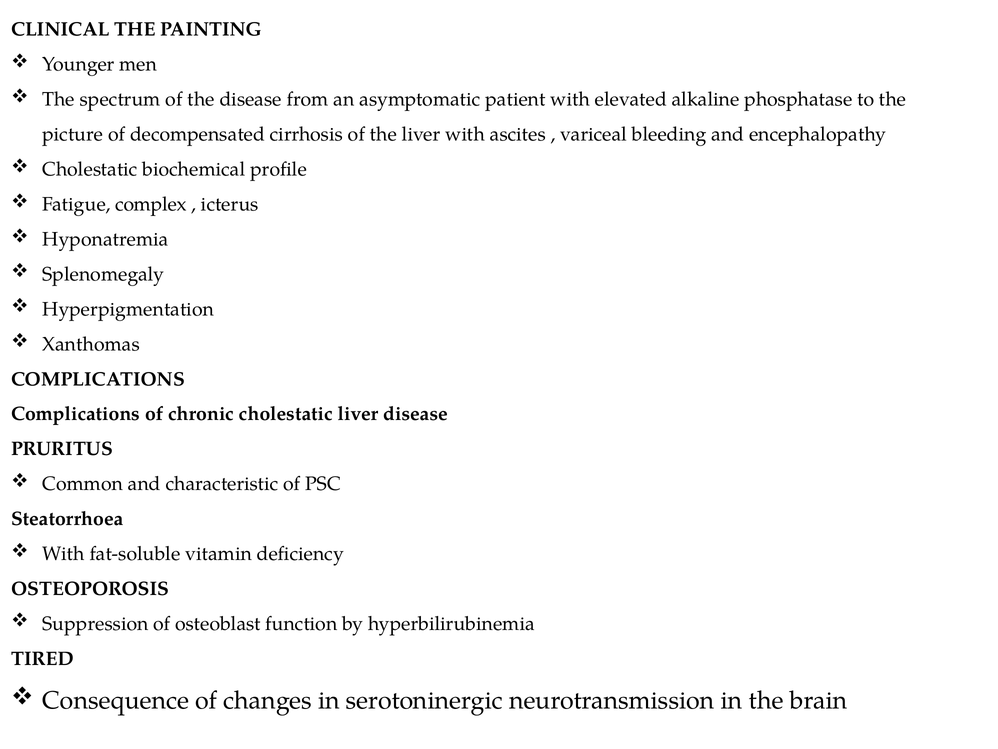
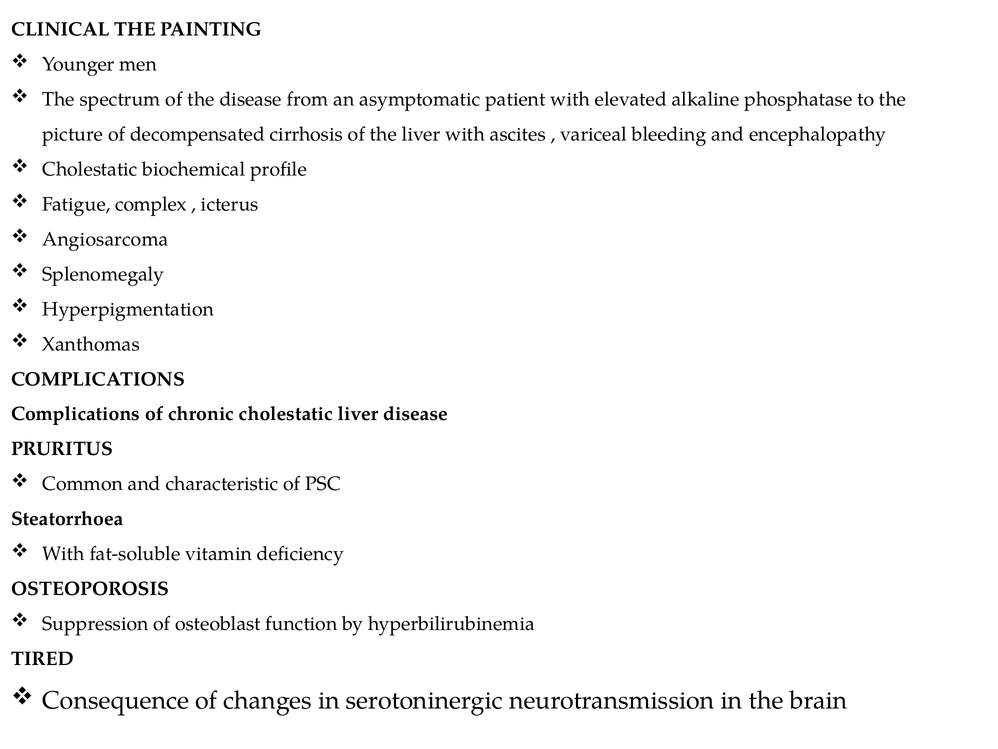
Hyponatremia: Hyponatremia -> Angiosarcoma
